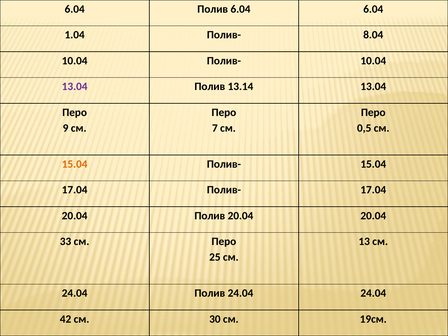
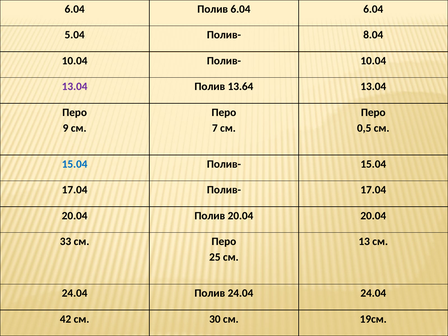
1.04: 1.04 -> 5.04
13.14: 13.14 -> 13.64
15.04 at (75, 164) colour: orange -> blue
